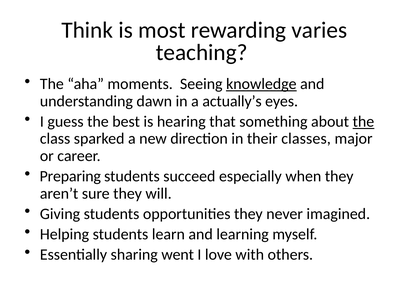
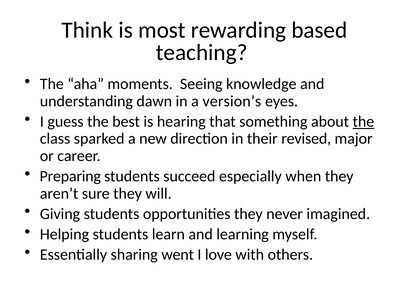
varies: varies -> based
knowledge underline: present -> none
actually’s: actually’s -> version’s
classes: classes -> revised
